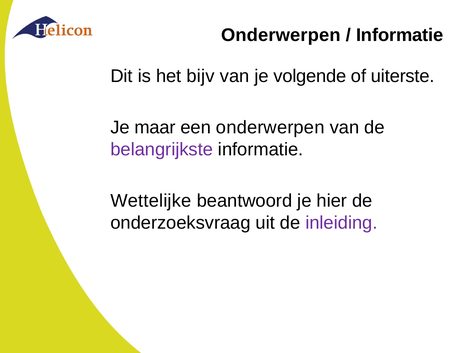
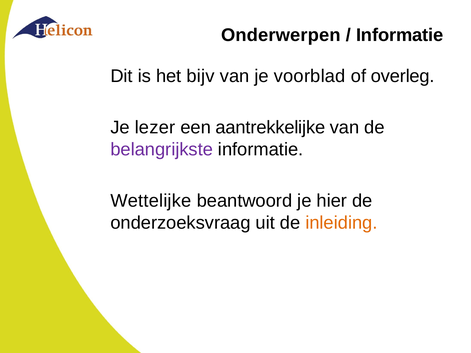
volgende: volgende -> voorblad
uiterste: uiterste -> overleg
maar: maar -> lezer
een onderwerpen: onderwerpen -> aantrekkelijke
inleiding colour: purple -> orange
